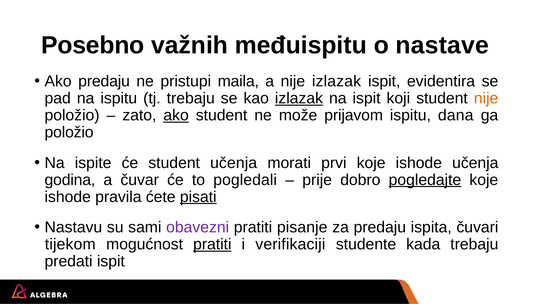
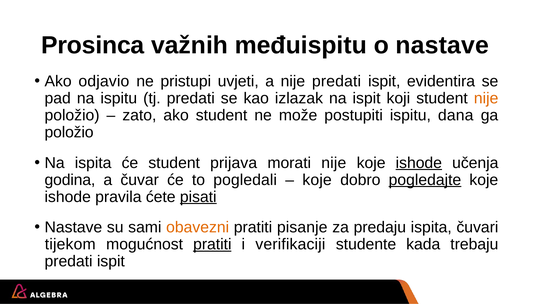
Posebno: Posebno -> Prosinca
Ako predaju: predaju -> odjavio
maila: maila -> uvjeti
nije izlazak: izlazak -> predati
tj trebaju: trebaju -> predati
izlazak at (299, 98) underline: present -> none
ako at (176, 115) underline: present -> none
prijavom: prijavom -> postupiti
Na ispite: ispite -> ispita
student učenja: učenja -> prijava
morati prvi: prvi -> nije
ishode at (419, 163) underline: none -> present
prije at (317, 180): prije -> koje
Nastavu at (73, 227): Nastavu -> Nastave
obavezni colour: purple -> orange
